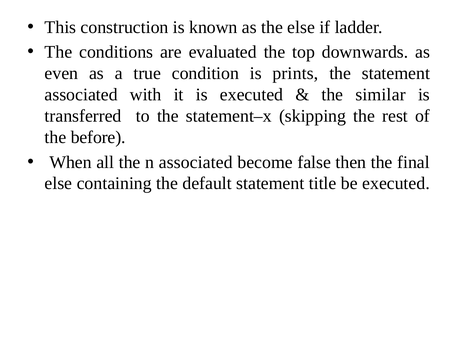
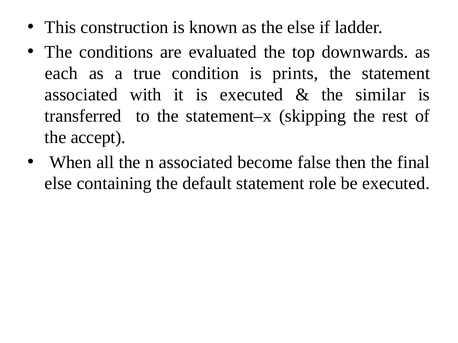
even: even -> each
before: before -> accept
title: title -> role
